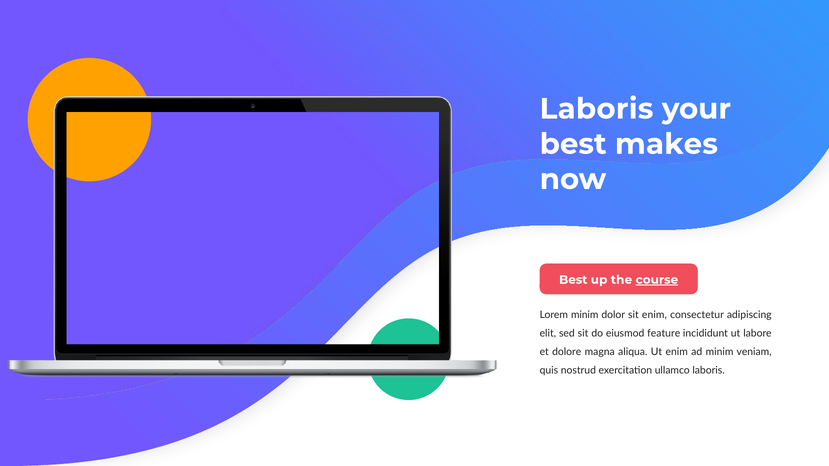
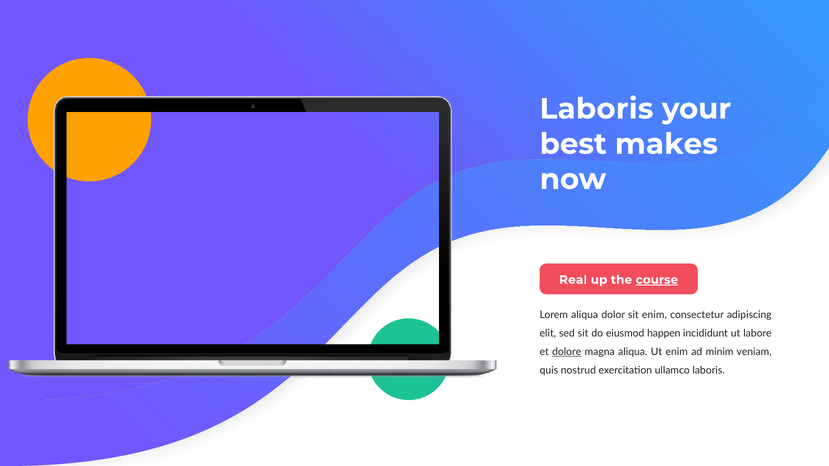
Best at (573, 280): Best -> Real
Lorem minim: minim -> aliqua
feature: feature -> happen
dolore underline: none -> present
